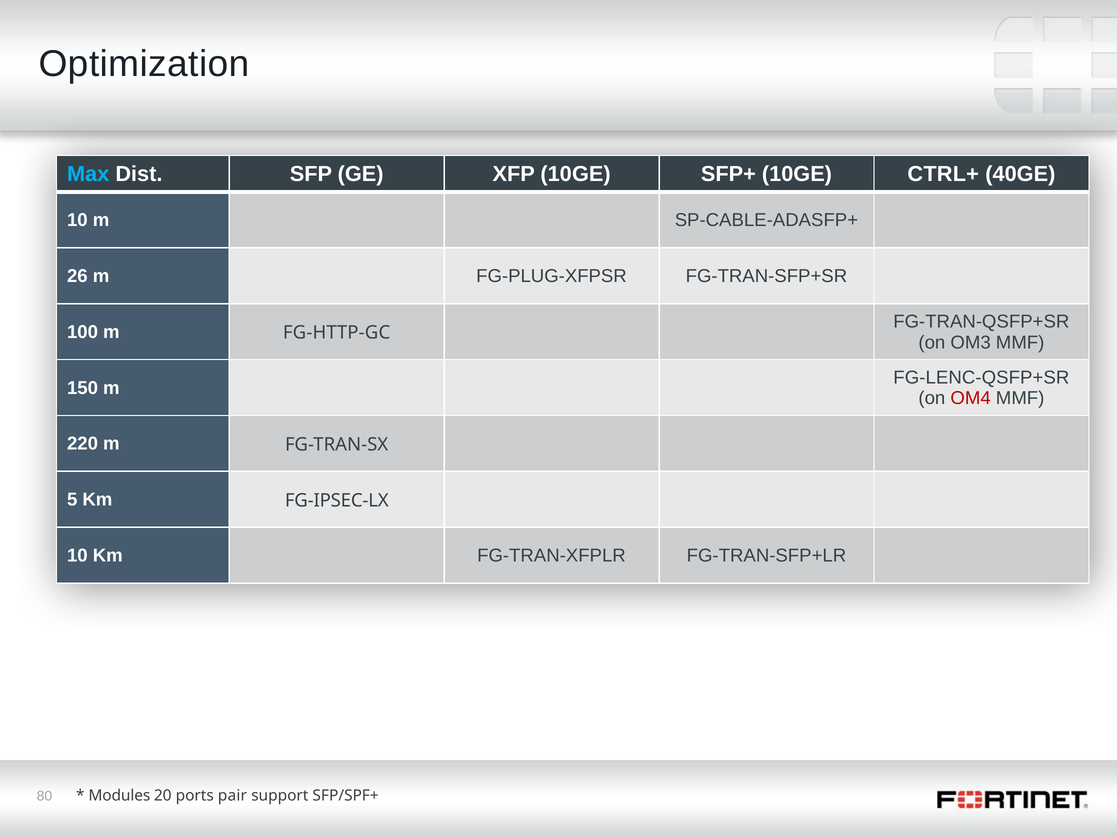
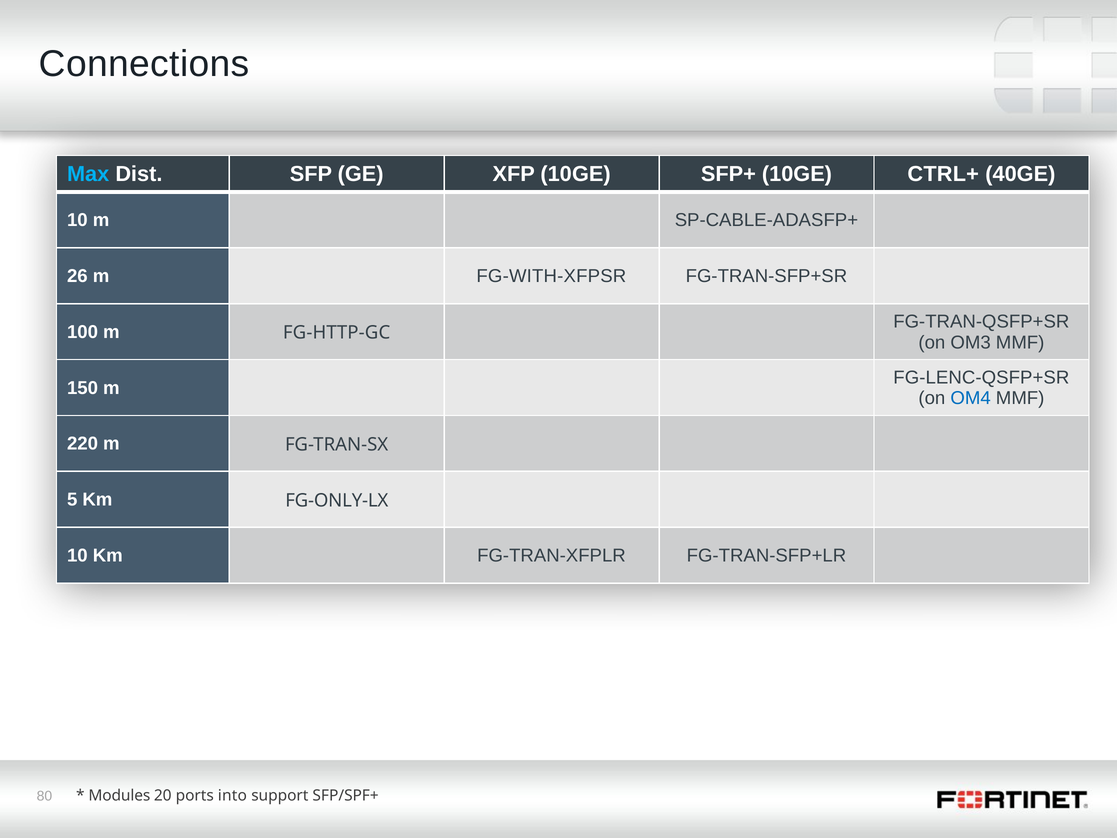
Optimization: Optimization -> Connections
FG-PLUG-XFPSR: FG-PLUG-XFPSR -> FG-WITH-XFPSR
OM4 colour: red -> blue
FG-IPSEC-LX: FG-IPSEC-LX -> FG-ONLY-LX
pair: pair -> into
